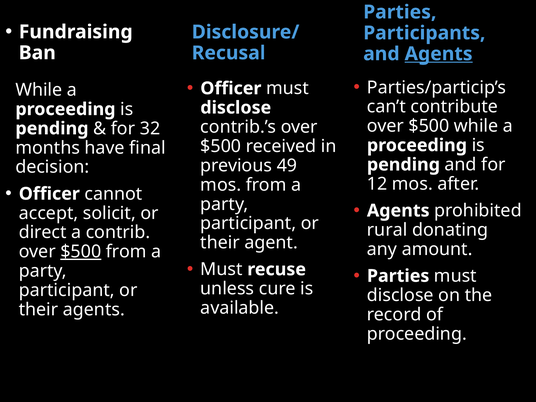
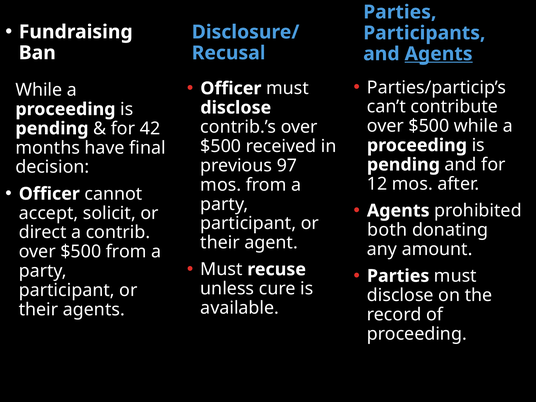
32: 32 -> 42
49: 49 -> 97
rural: rural -> both
$500 at (81, 252) underline: present -> none
